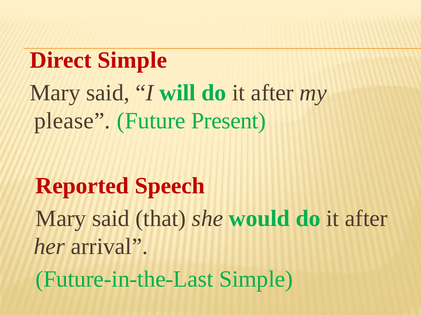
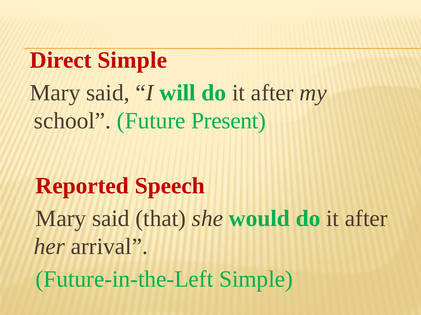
please: please -> school
Future-in-the-Last: Future-in-the-Last -> Future-in-the-Left
